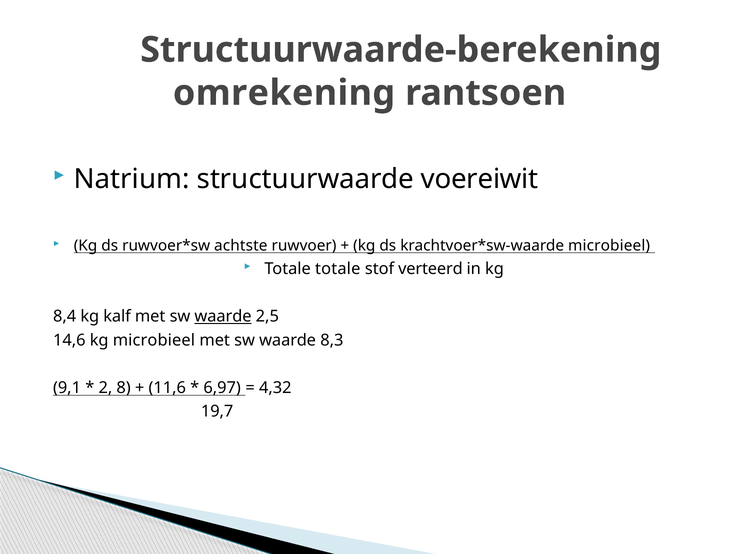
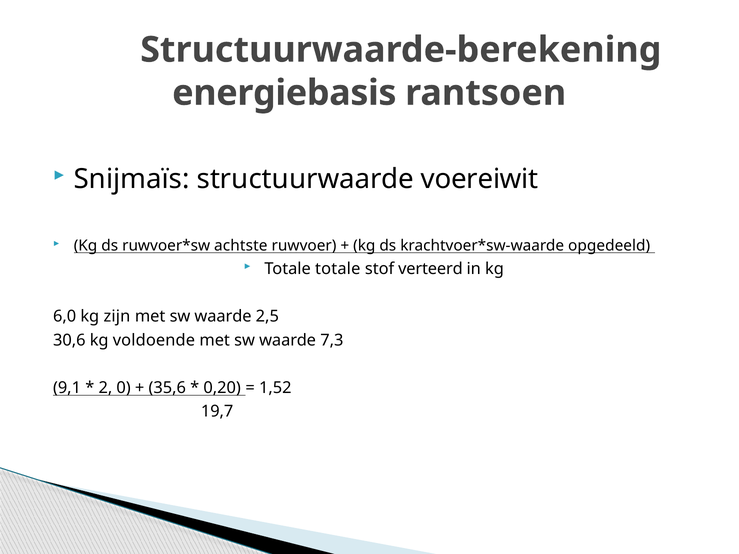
omrekening: omrekening -> energiebasis
Natrium: Natrium -> Snijmaïs
microbieel at (609, 246): microbieel -> opgedeeld
8,4: 8,4 -> 6,0
kalf: kalf -> zijn
waarde at (223, 317) underline: present -> none
14,6: 14,6 -> 30,6
kg microbieel: microbieel -> voldoende
8,3: 8,3 -> 7,3
8: 8 -> 0
11,6: 11,6 -> 35,6
6,97: 6,97 -> 0,20
4,32: 4,32 -> 1,52
